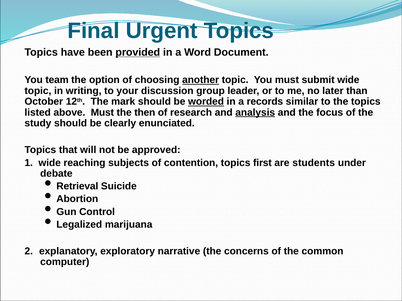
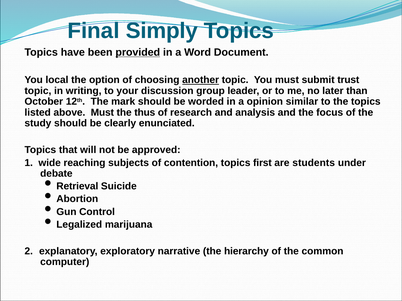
Urgent: Urgent -> Simply
team: team -> local
submit wide: wide -> trust
worded underline: present -> none
records: records -> opinion
then: then -> thus
analysis underline: present -> none
concerns: concerns -> hierarchy
